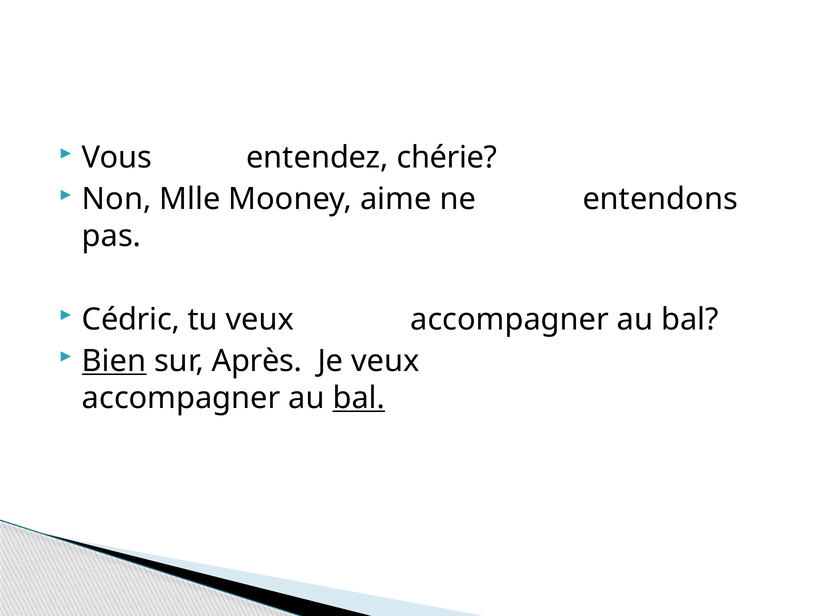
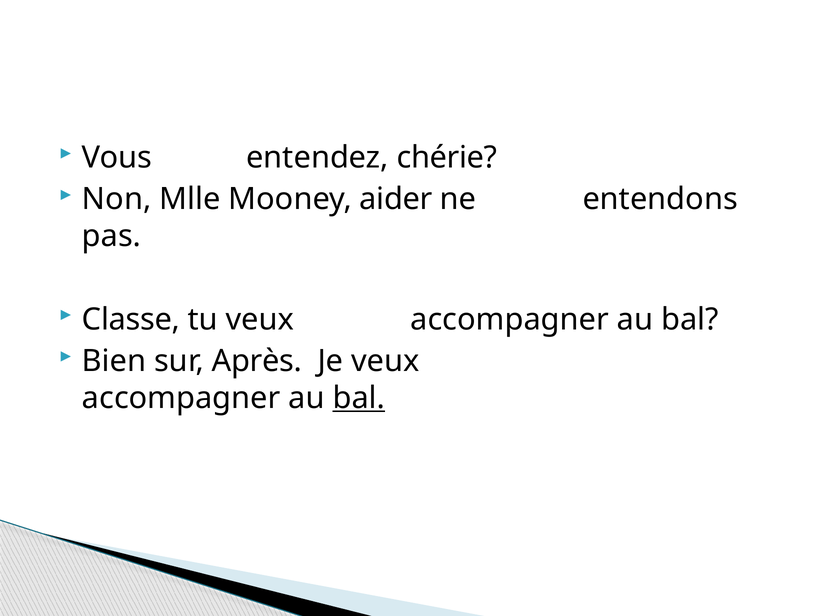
aime: aime -> aider
Cédric: Cédric -> Classe
Bien underline: present -> none
